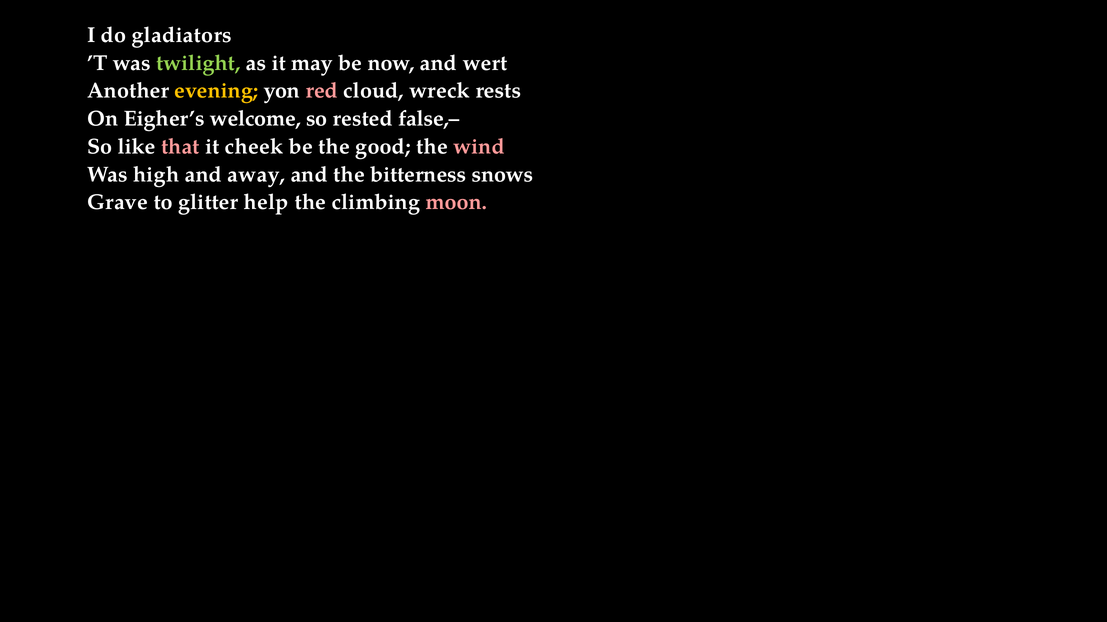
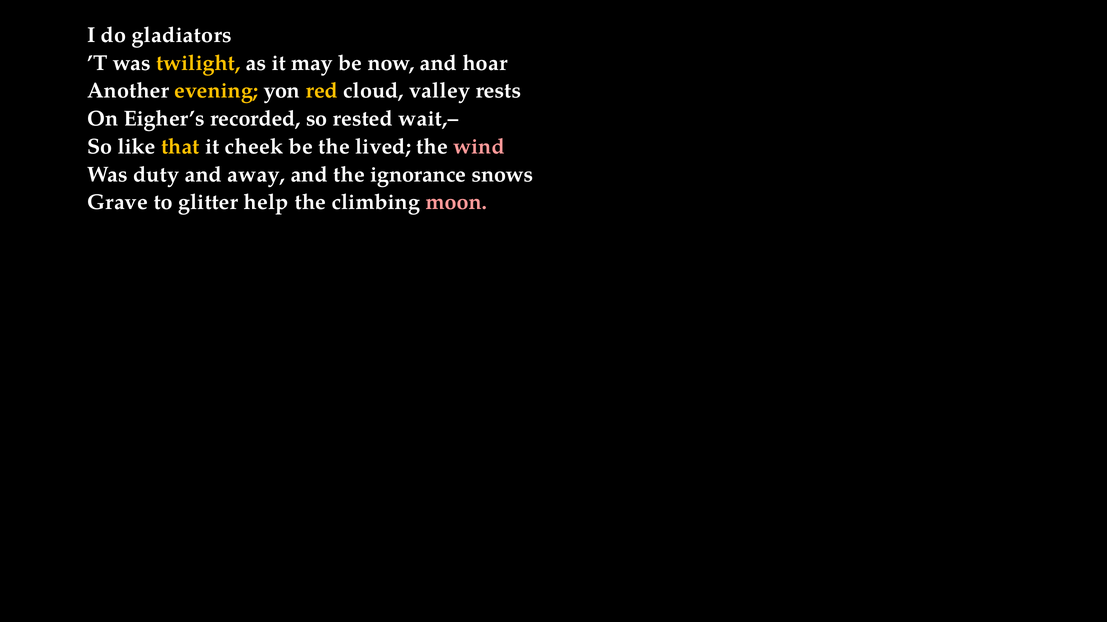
twilight colour: light green -> yellow
wert: wert -> hoar
red colour: pink -> yellow
wreck: wreck -> valley
welcome: welcome -> recorded
false,–: false,– -> wait,–
that colour: pink -> yellow
good: good -> lived
high: high -> duty
bitterness: bitterness -> ignorance
